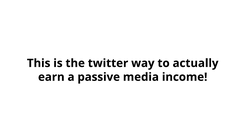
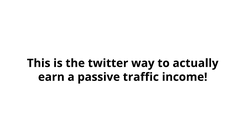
media: media -> traffic
